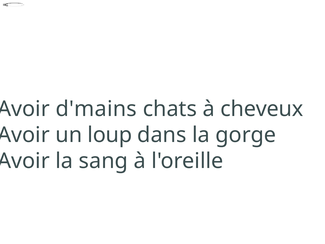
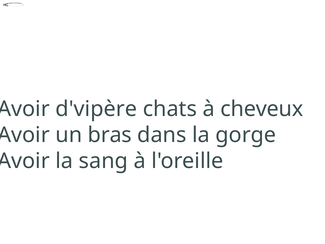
d'mains: d'mains -> d'vipère
loup: loup -> bras
